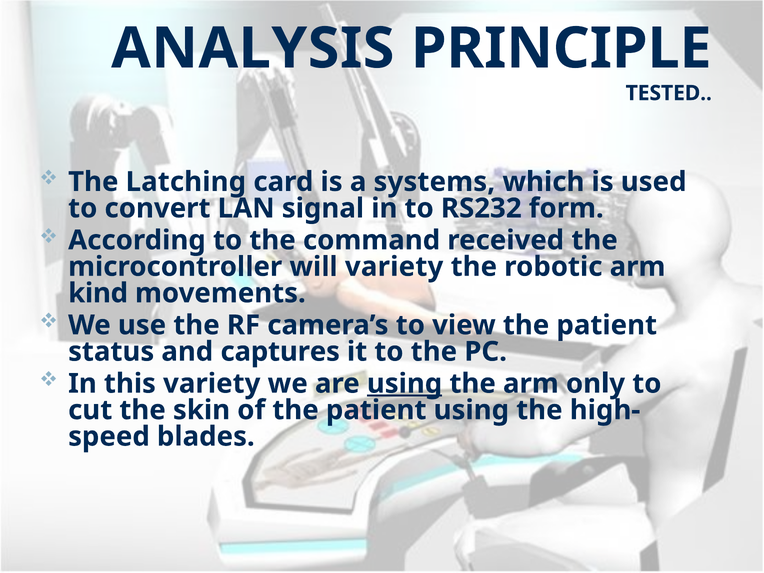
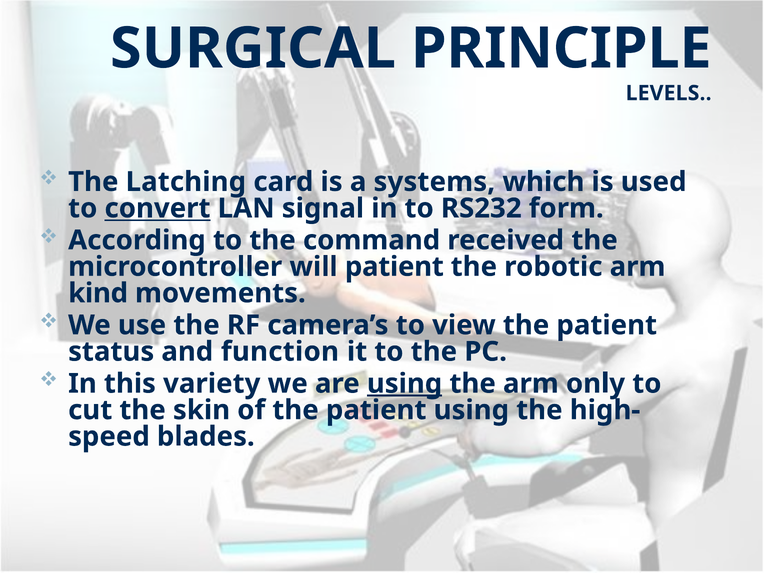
ANALYSIS: ANALYSIS -> SURGICAL
TESTED: TESTED -> LEVELS
convert underline: none -> present
will variety: variety -> patient
captures: captures -> function
